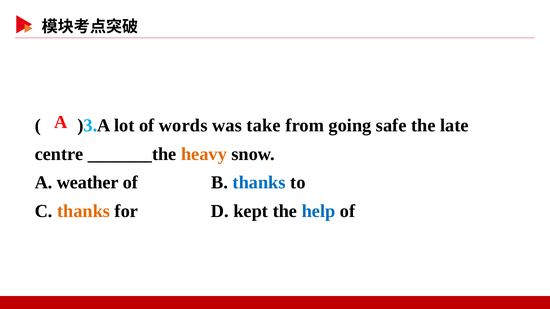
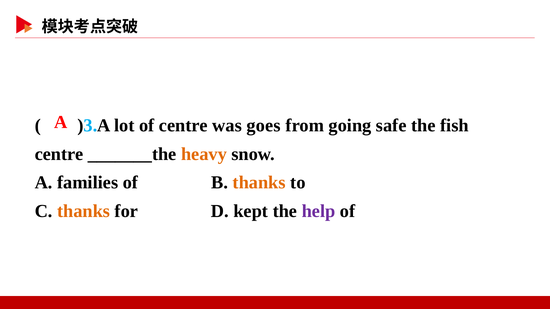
of words: words -> centre
take: take -> goes
late: late -> fish
weather: weather -> families
thanks at (259, 183) colour: blue -> orange
help colour: blue -> purple
